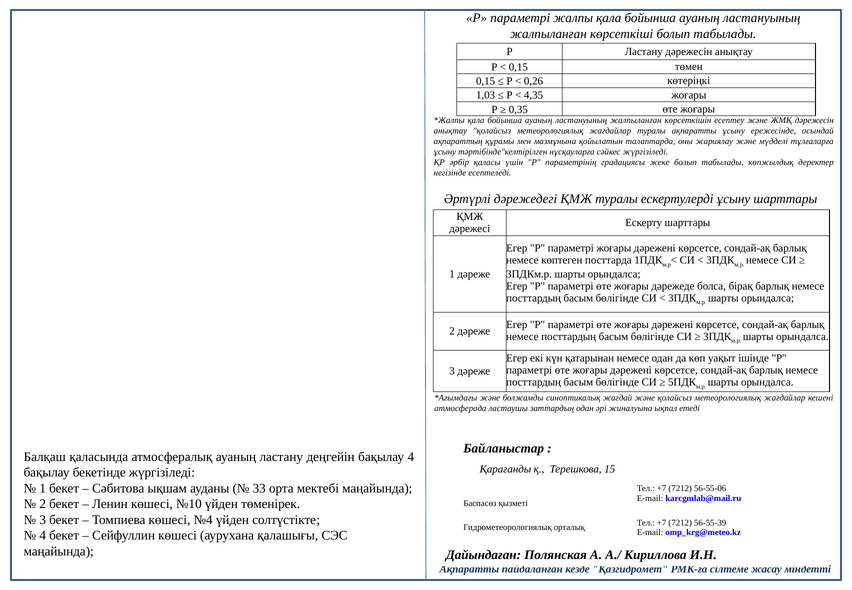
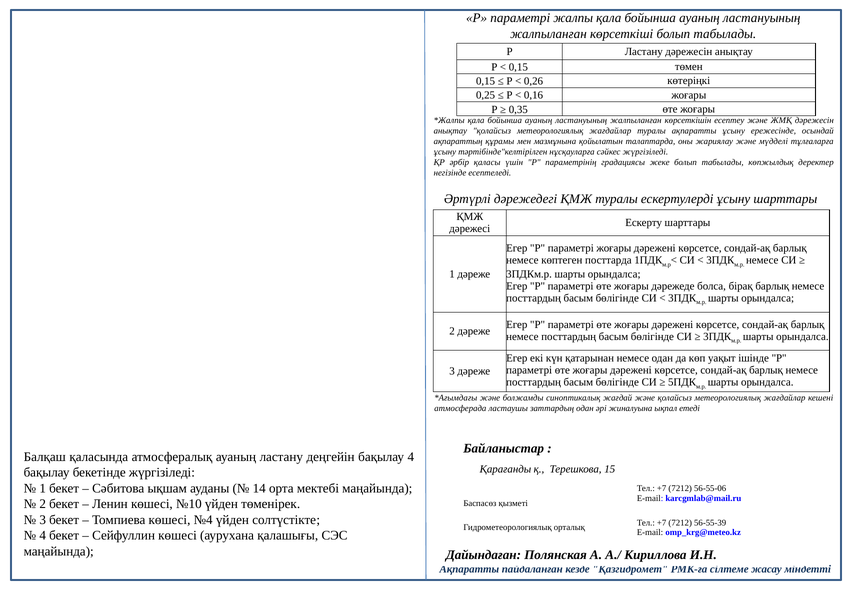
1,03: 1,03 -> 0,25
4,35: 4,35 -> 0,16
33: 33 -> 14
